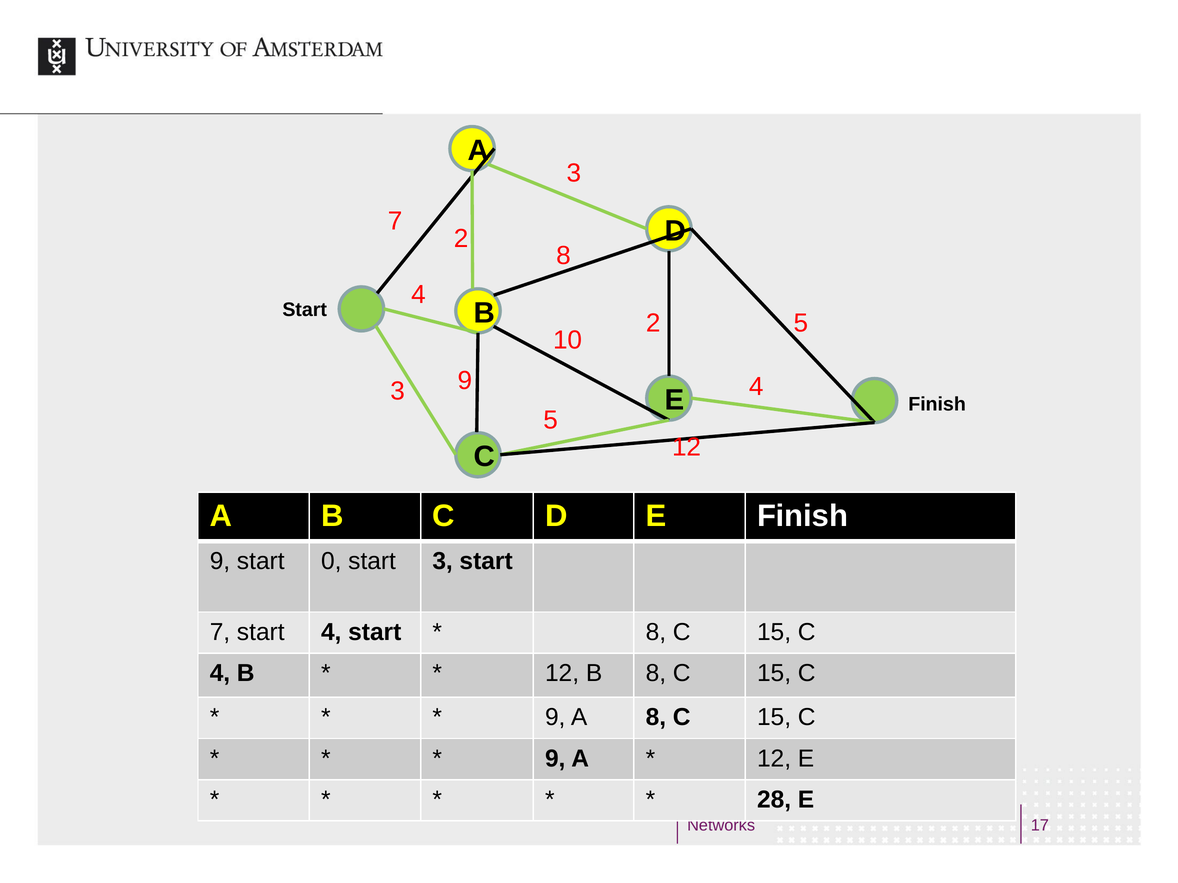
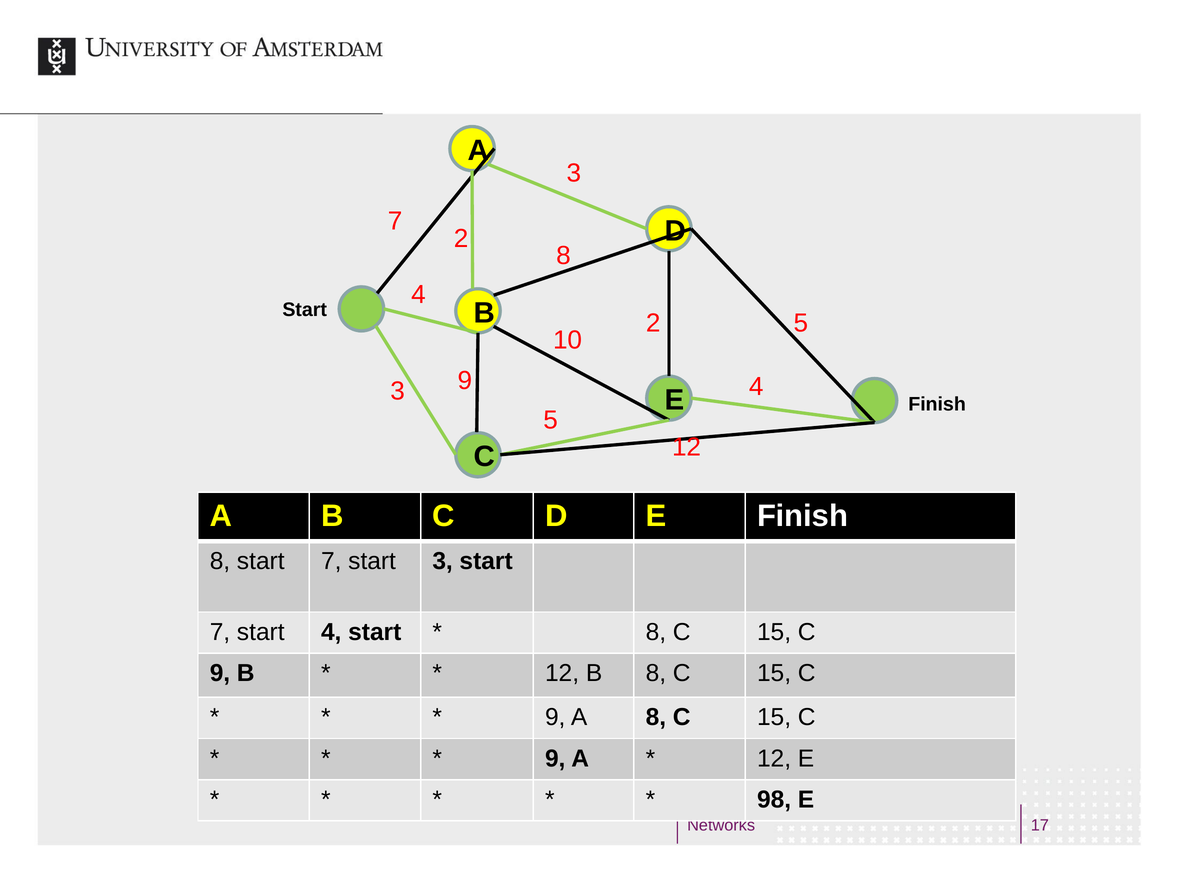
9 at (220, 562): 9 -> 8
0 at (331, 562): 0 -> 7
4 at (220, 674): 4 -> 9
28: 28 -> 98
